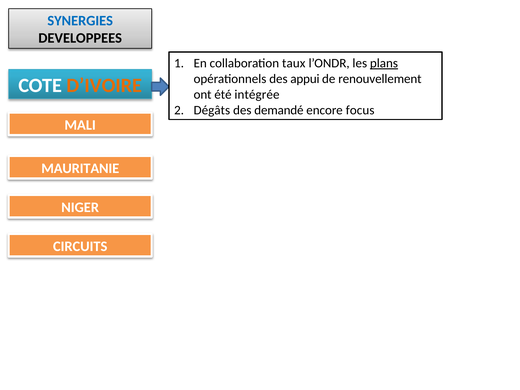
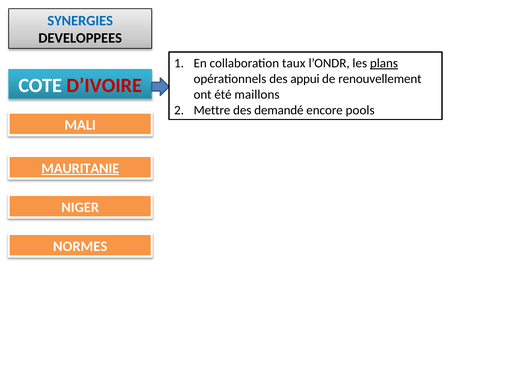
D’IVOIRE colour: orange -> red
intégrée: intégrée -> maillons
Dégâts: Dégâts -> Mettre
focus: focus -> pools
MAURITANIE underline: none -> present
CIRCUITS: CIRCUITS -> NORMES
